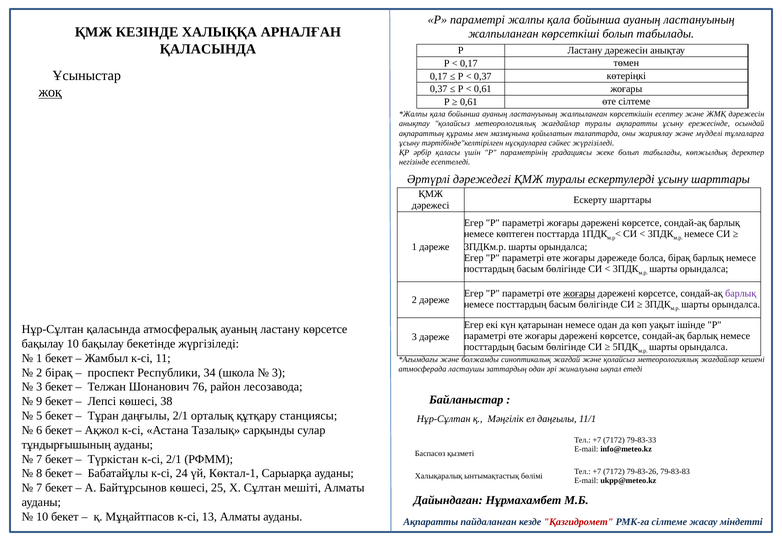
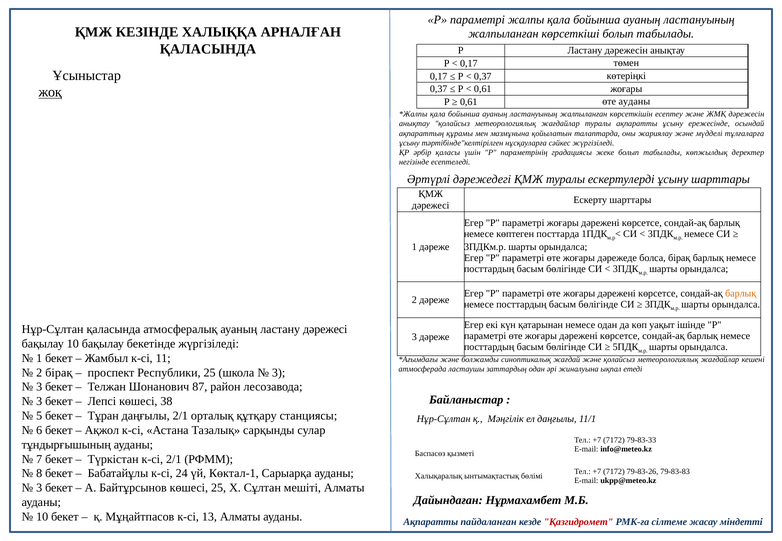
өте сілтеме: сілтеме -> ауданы
жоғары at (579, 294) underline: present -> none
барлық at (741, 294) colour: purple -> orange
ластану көрсетсе: көрсетсе -> дәрежесі
Республики 34: 34 -> 25
76: 76 -> 87
9 at (39, 402): 9 -> 3
7 at (39, 488): 7 -> 3
